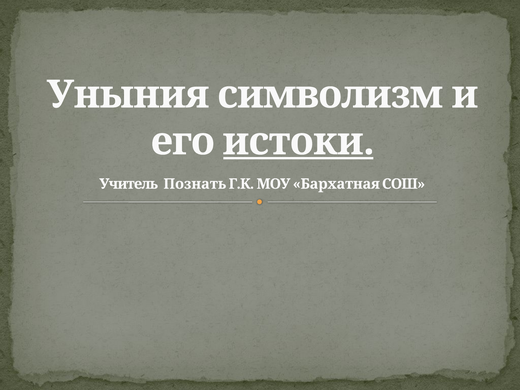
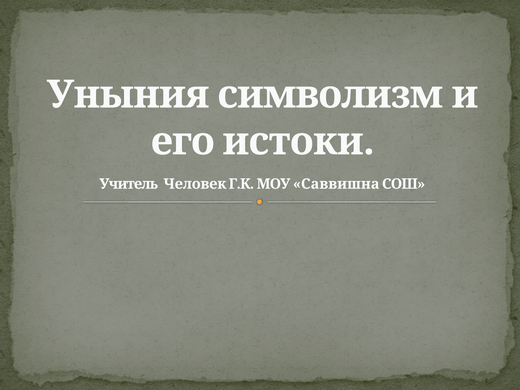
истоки underline: present -> none
Познать: Познать -> Человек
Бархатная: Бархатная -> Саввишна
